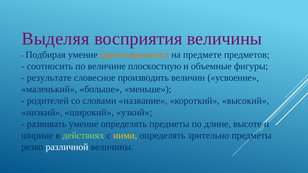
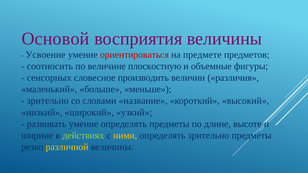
Выделяя: Выделяя -> Основой
Подбирая: Подбирая -> Усвоение
ориентироваться colour: orange -> red
результате: результате -> сенсорных
усвоение: усвоение -> различия
родителей at (48, 101): родителей -> зрительно
различной colour: white -> yellow
